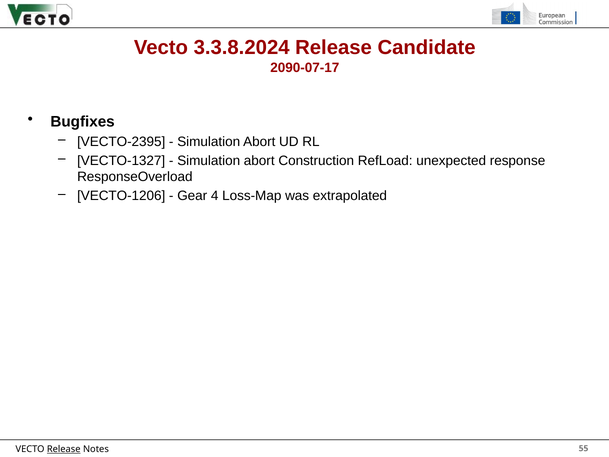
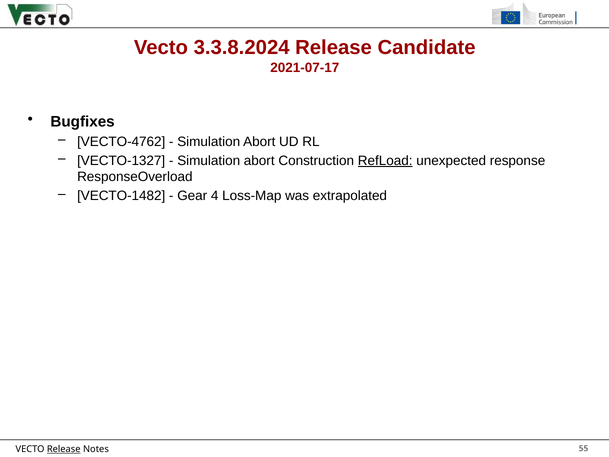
2090-07-17: 2090-07-17 -> 2021-07-17
VECTO-2395: VECTO-2395 -> VECTO-4762
RefLoad underline: none -> present
VECTO-1206: VECTO-1206 -> VECTO-1482
